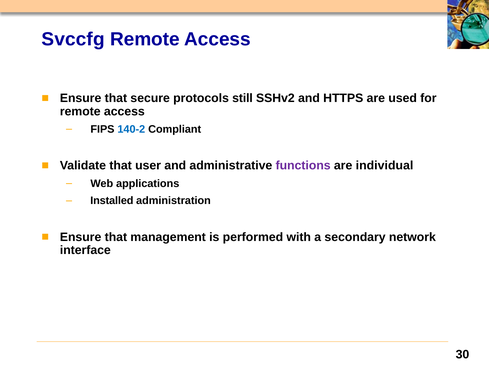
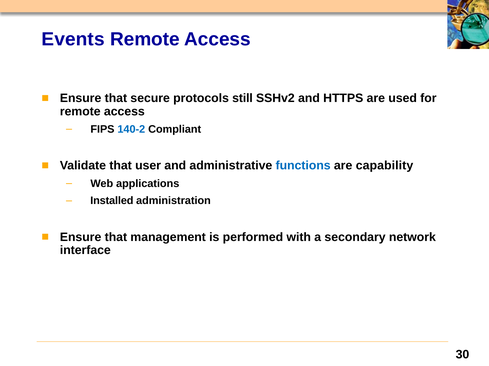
Svccfg: Svccfg -> Events
functions colour: purple -> blue
individual: individual -> capability
